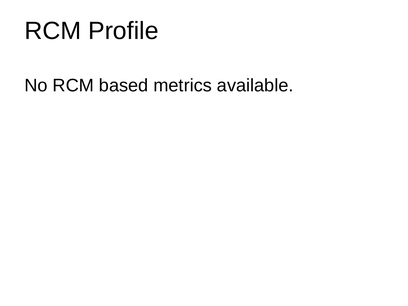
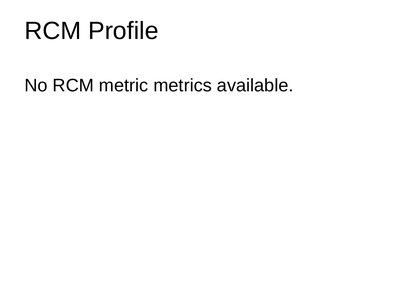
based: based -> metric
